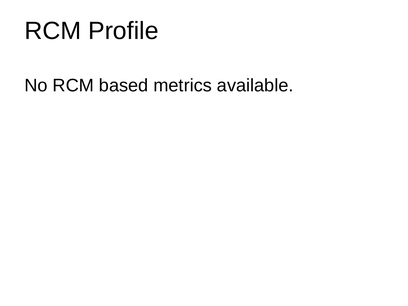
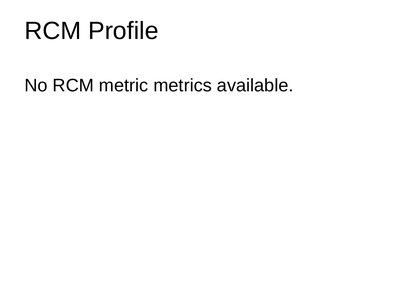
based: based -> metric
